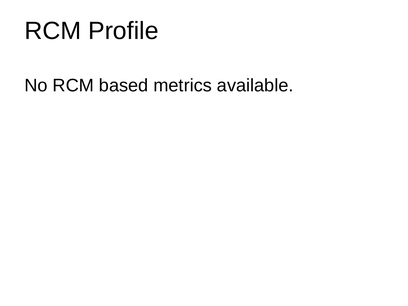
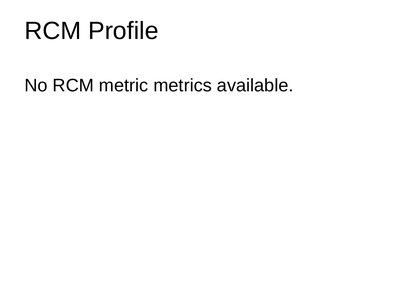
based: based -> metric
